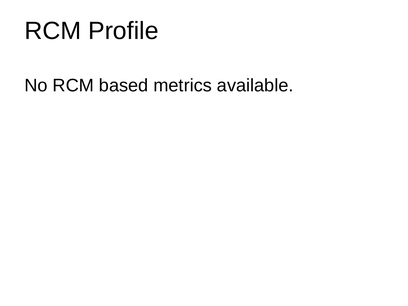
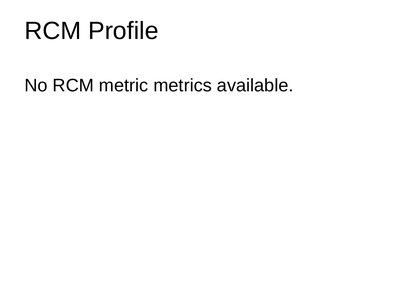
based: based -> metric
